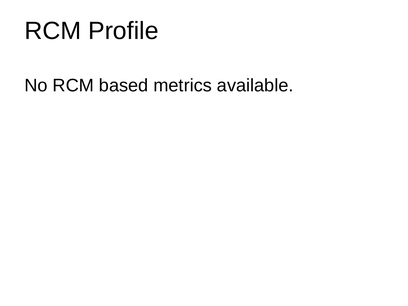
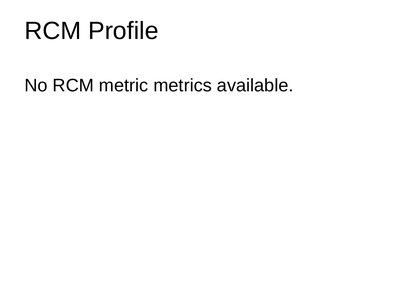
based: based -> metric
